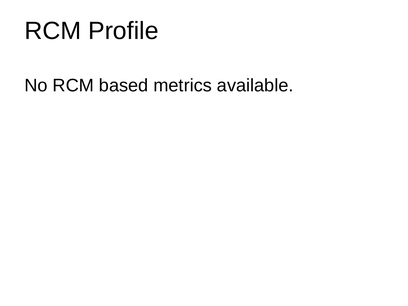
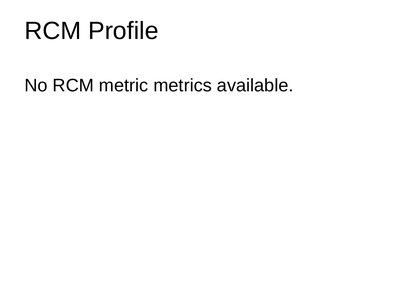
based: based -> metric
